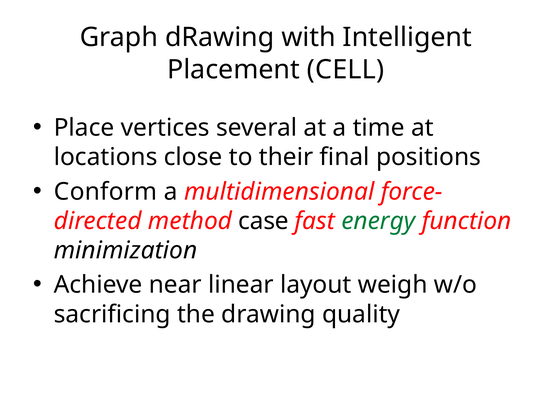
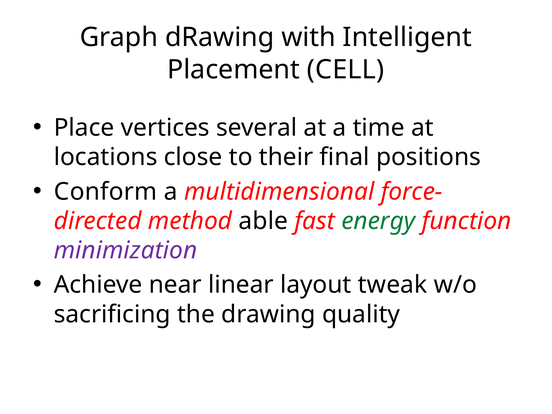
case: case -> able
minimization colour: black -> purple
weigh: weigh -> tweak
